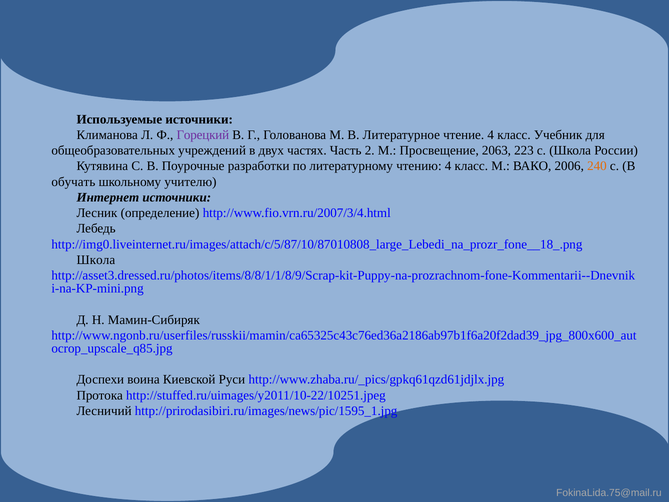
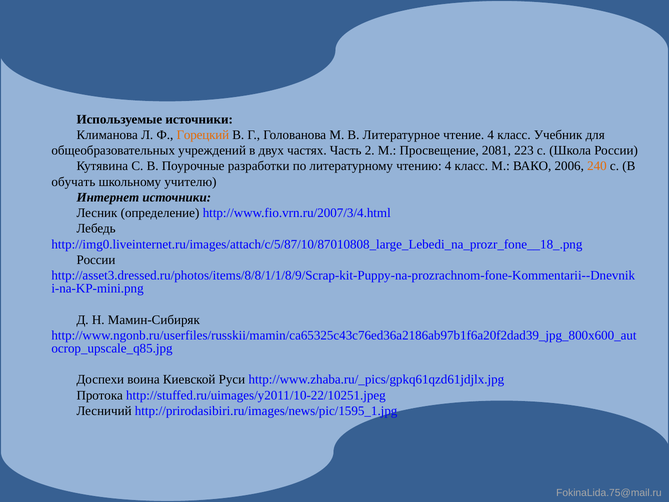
Горецкий colour: purple -> orange
2063: 2063 -> 2081
Школа at (96, 260): Школа -> России
